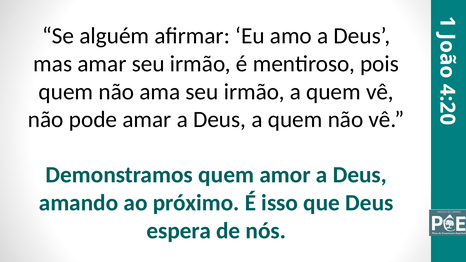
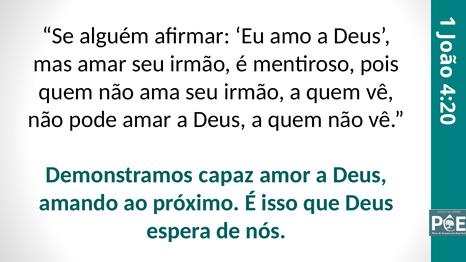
Demonstramos quem: quem -> capaz
